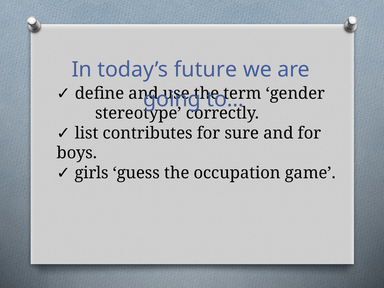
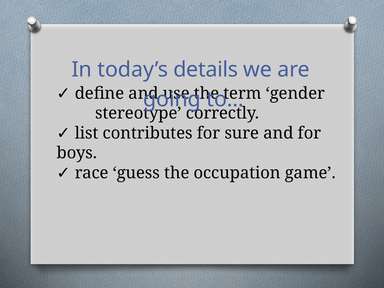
future: future -> details
girls: girls -> race
